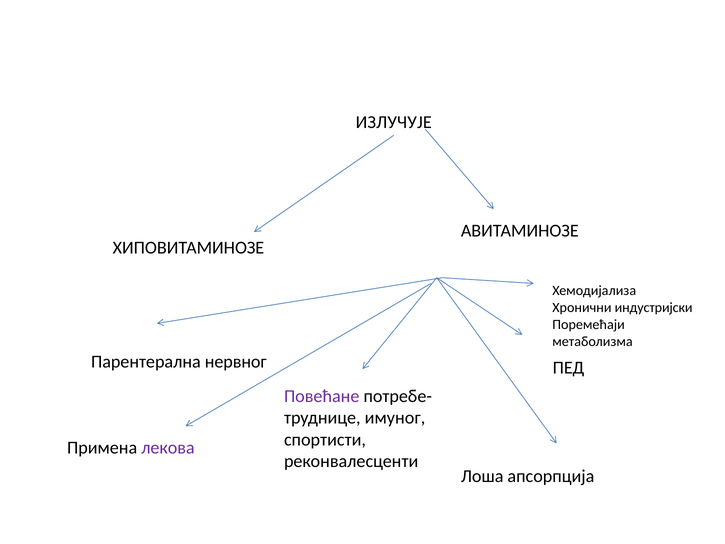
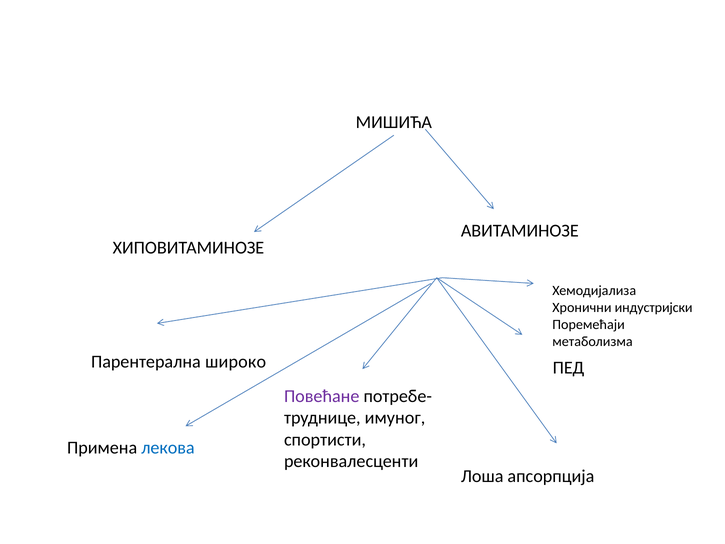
ИЗЛУЧУЈЕ: ИЗЛУЧУЈЕ -> МИШИЋА
нервног: нервног -> широко
лекова colour: purple -> blue
